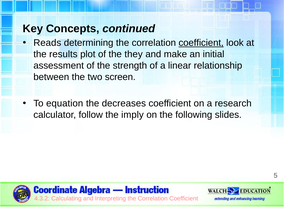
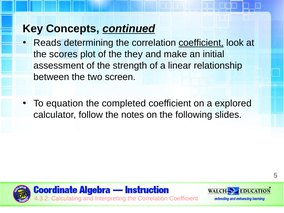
continued underline: none -> present
results: results -> scores
decreases: decreases -> completed
research: research -> explored
imply: imply -> notes
